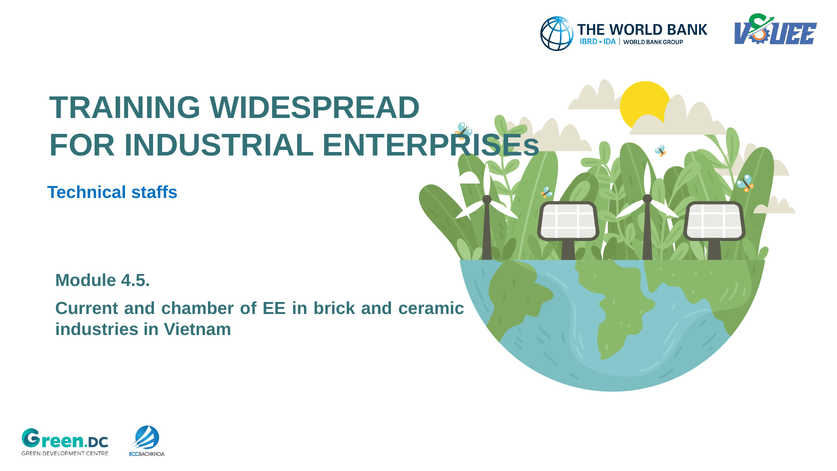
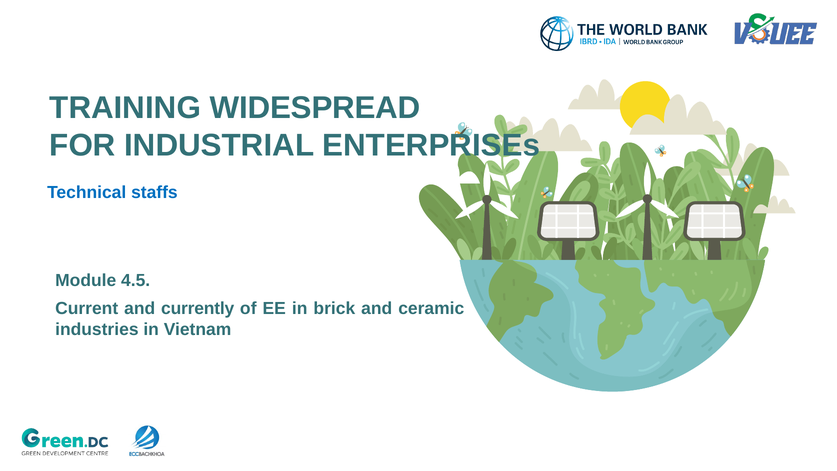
chamber: chamber -> currently
